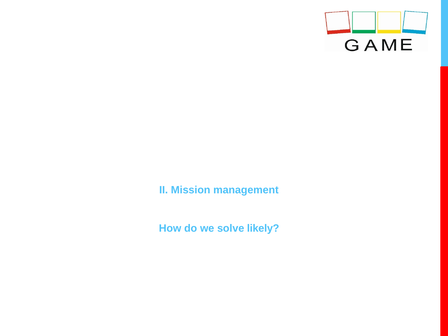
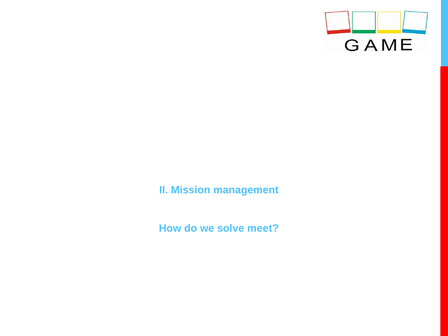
likely: likely -> meet
